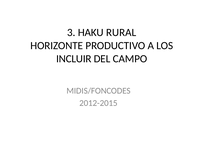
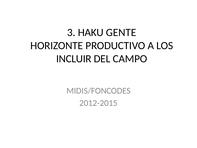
RURAL: RURAL -> GENTE
